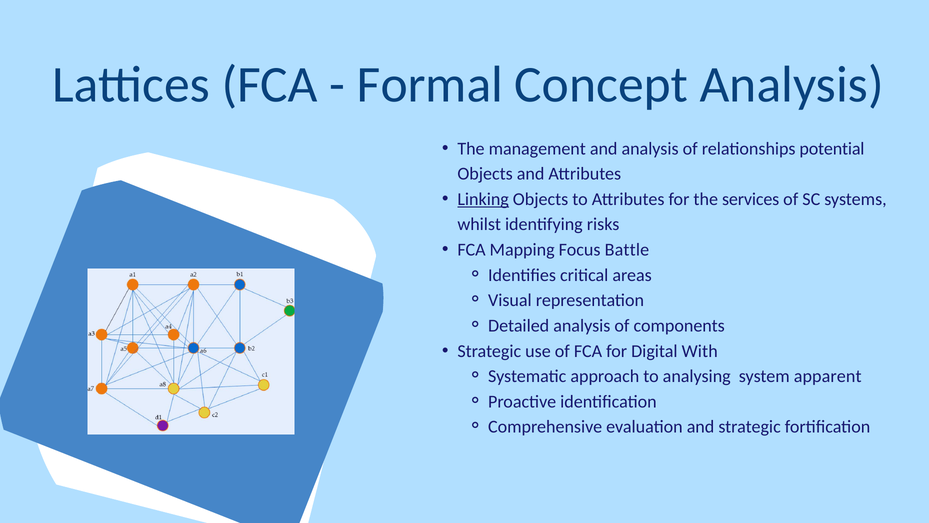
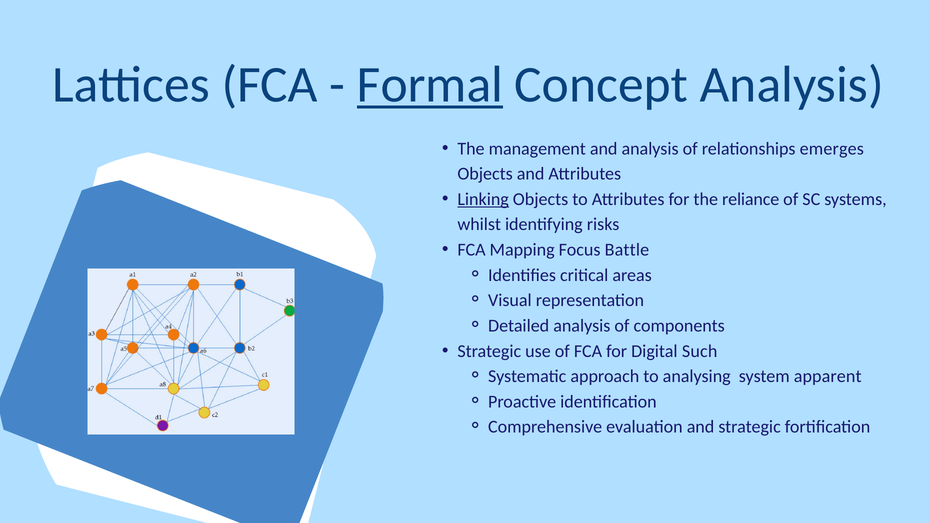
Formal underline: none -> present
potential: potential -> emerges
services: services -> reliance
With: With -> Such
